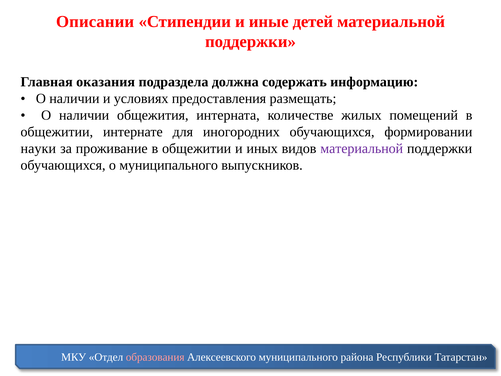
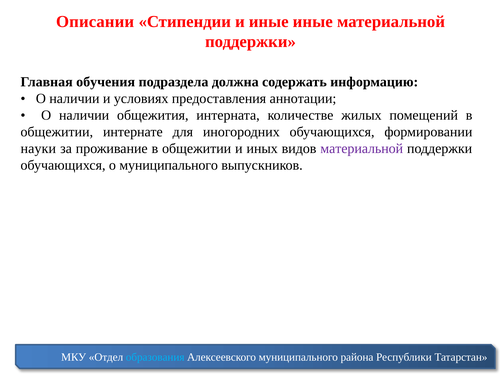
иные детей: детей -> иные
оказания: оказания -> обучения
размещать: размещать -> аннотации
образования colour: pink -> light blue
